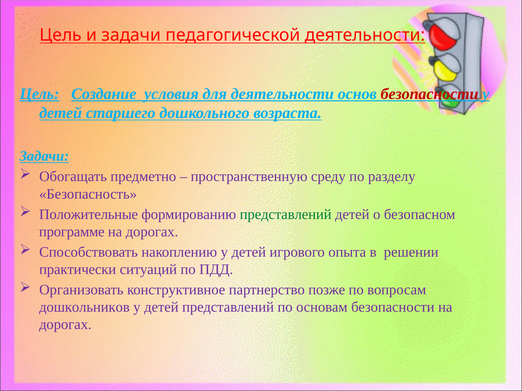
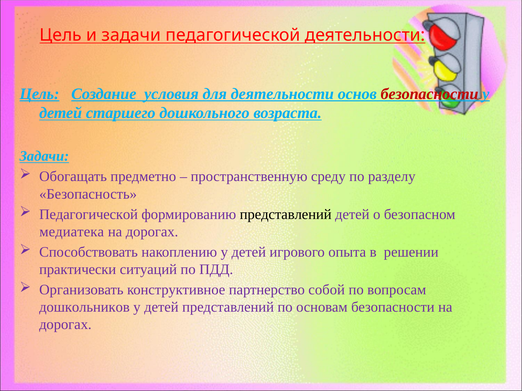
Положительные at (89, 214): Положительные -> Педагогической
представлений at (286, 214) colour: green -> black
программе: программе -> медиатека
позже: позже -> собой
